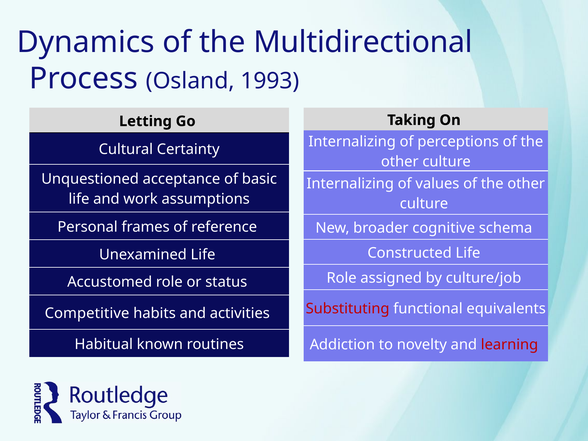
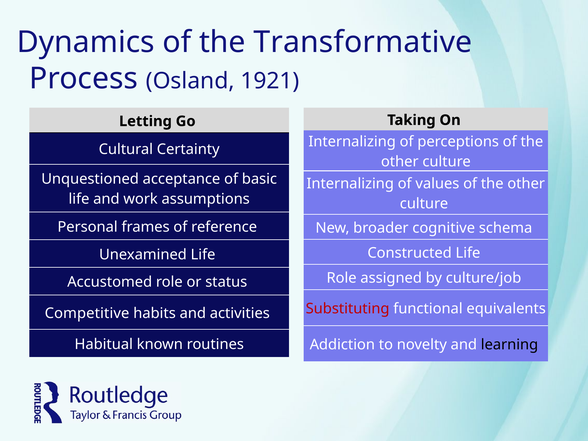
Multidirectional: Multidirectional -> Transformative
1993: 1993 -> 1921
learning colour: red -> black
